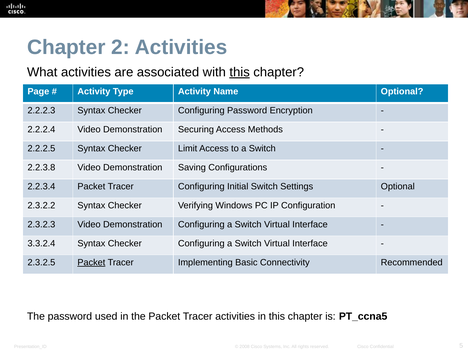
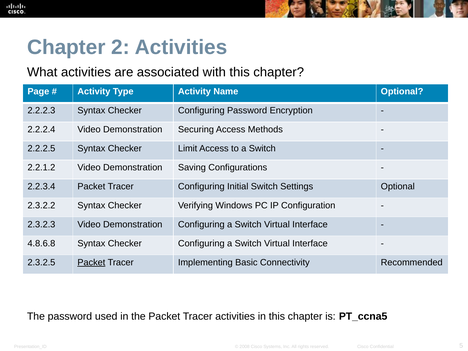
this at (240, 72) underline: present -> none
2.2.3.8: 2.2.3.8 -> 2.2.1.2
3.3.2.4: 3.3.2.4 -> 4.8.6.8
